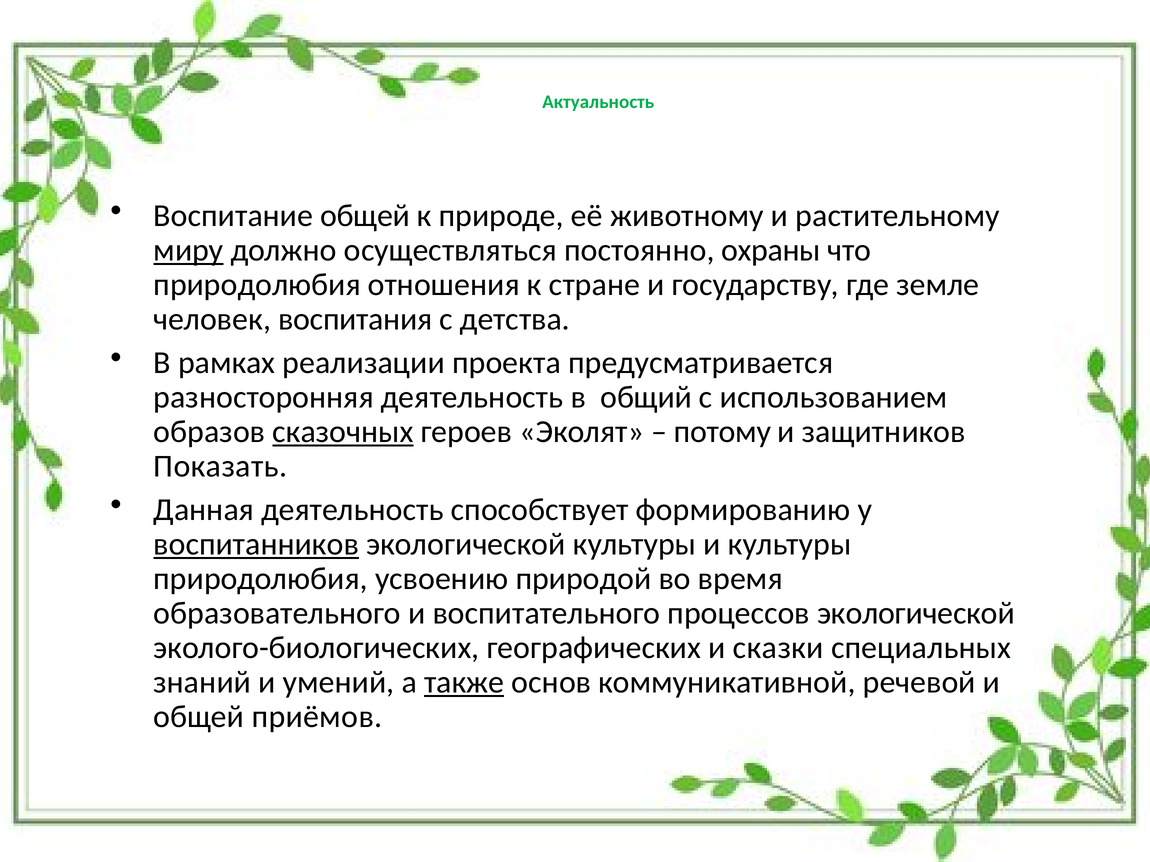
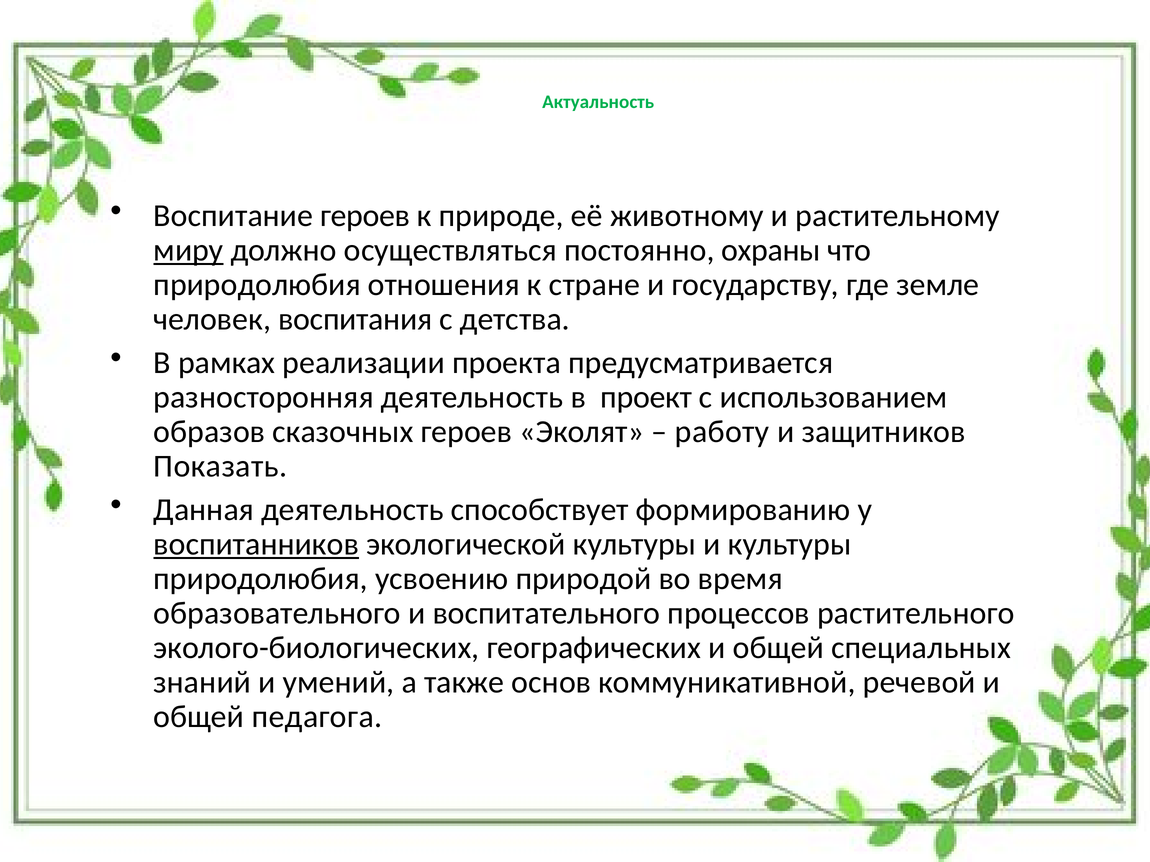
Воспитание общей: общей -> героев
общий: общий -> проект
сказочных underline: present -> none
потому: потому -> работу
процессов экологической: экологической -> растительного
географических и сказки: сказки -> общей
также underline: present -> none
приёмов: приёмов -> педагога
